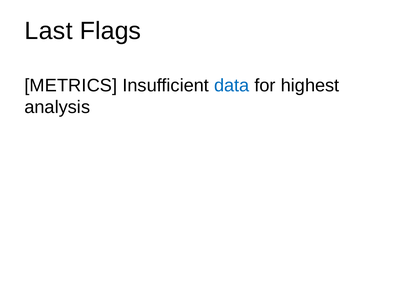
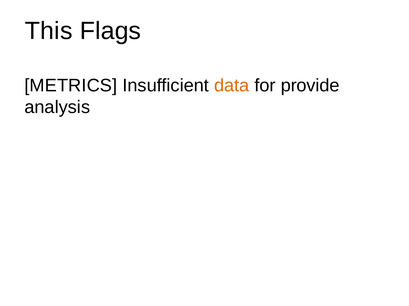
Last: Last -> This
data colour: blue -> orange
highest: highest -> provide
